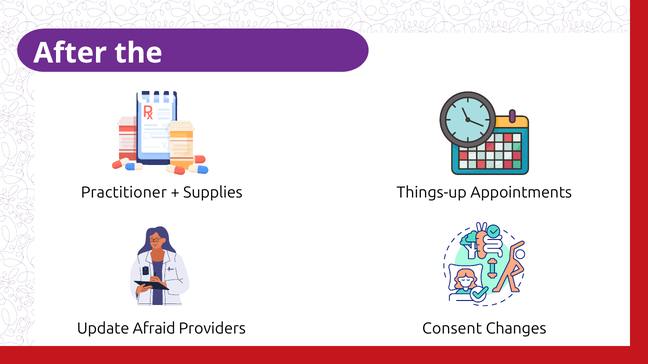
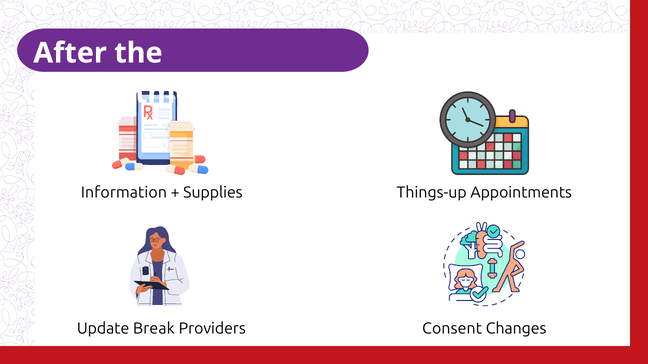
Practitioner: Practitioner -> Information
Afraid: Afraid -> Break
